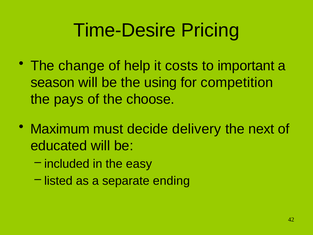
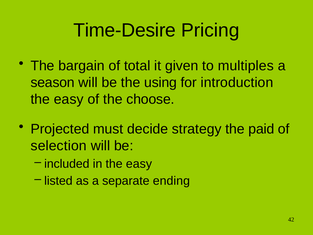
change: change -> bargain
help: help -> total
costs: costs -> given
important: important -> multiples
competition: competition -> introduction
pays at (69, 99): pays -> easy
Maximum: Maximum -> Projected
delivery: delivery -> strategy
next: next -> paid
educated: educated -> selection
